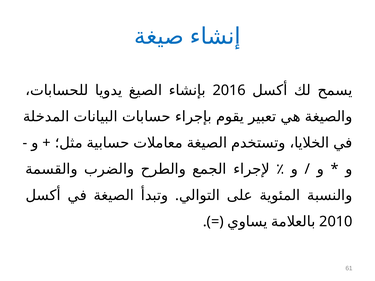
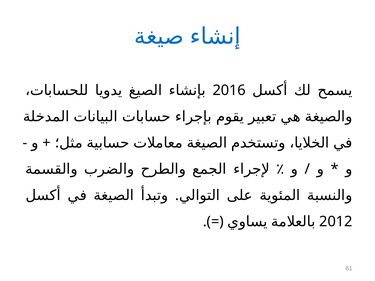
2010: 2010 -> 2012
